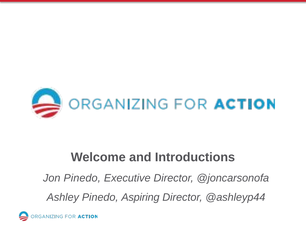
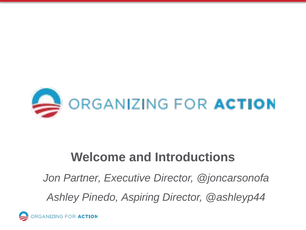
Jon Pinedo: Pinedo -> Partner
